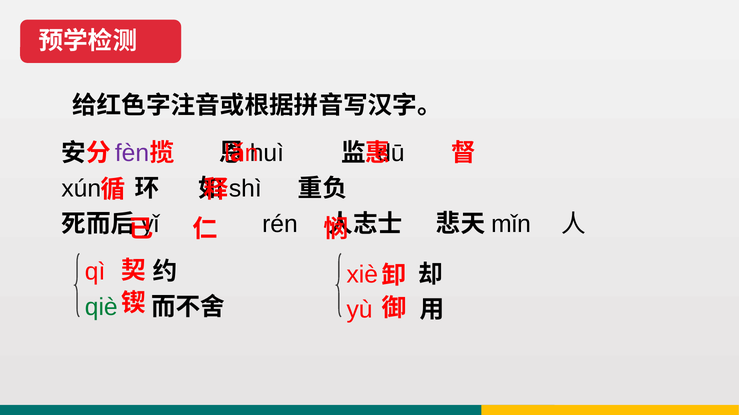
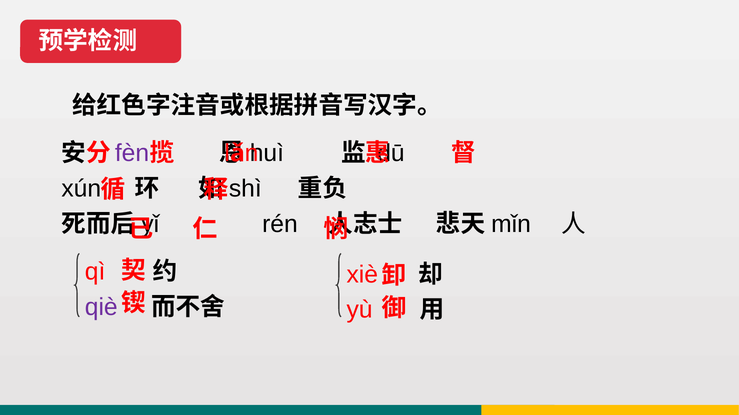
qiè colour: green -> purple
